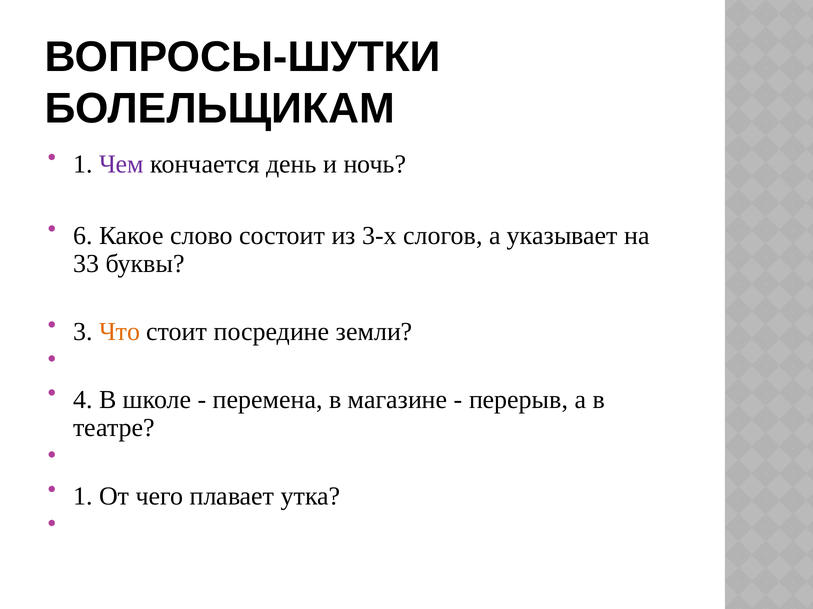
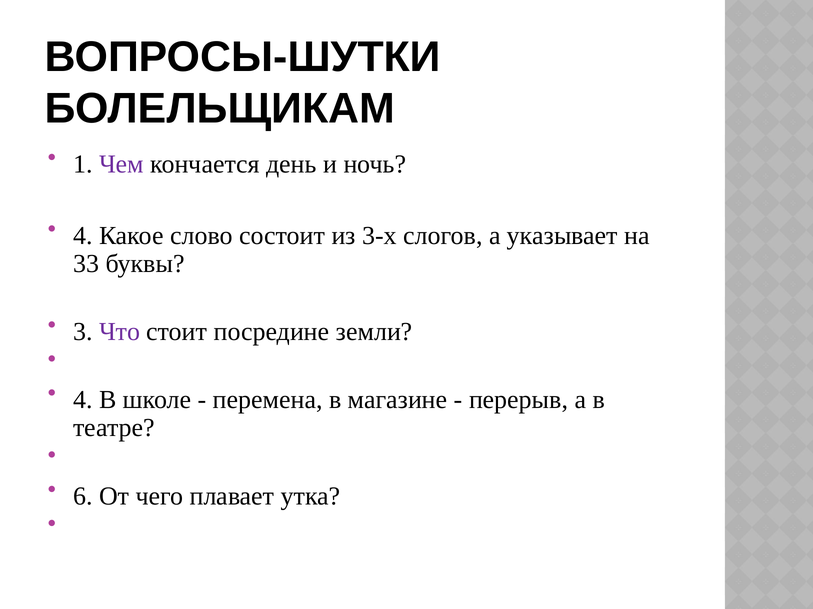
6 at (83, 236): 6 -> 4
Что colour: orange -> purple
1 at (83, 497): 1 -> 6
